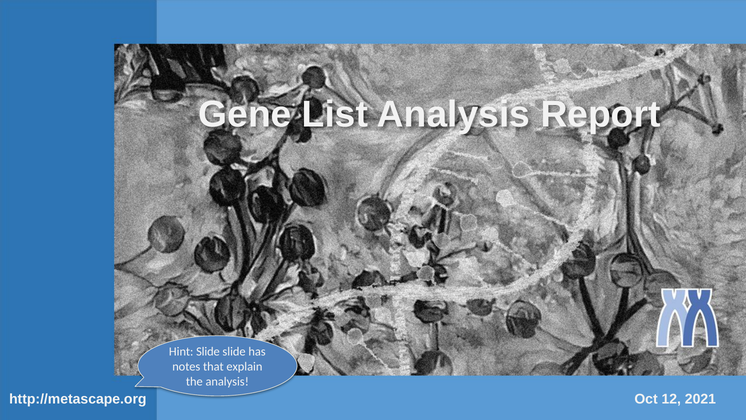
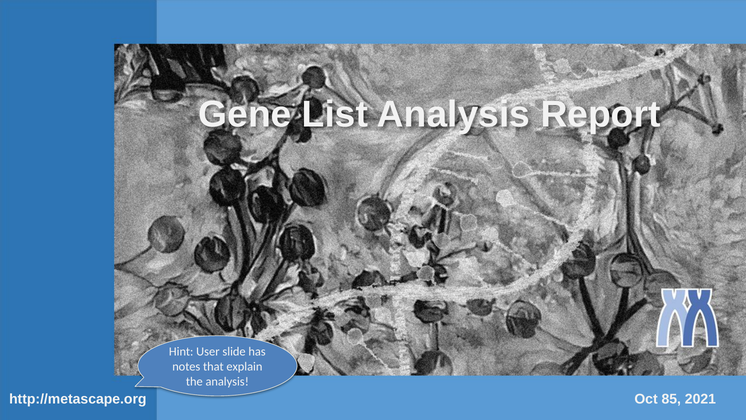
Hint Slide: Slide -> User
12: 12 -> 85
